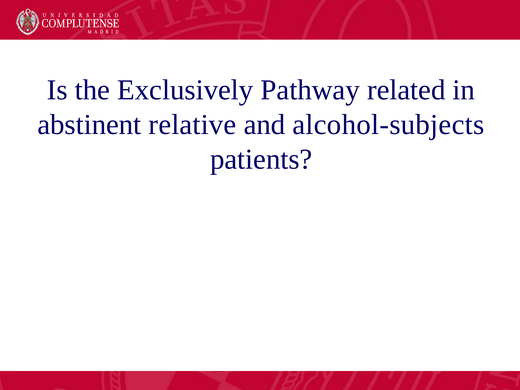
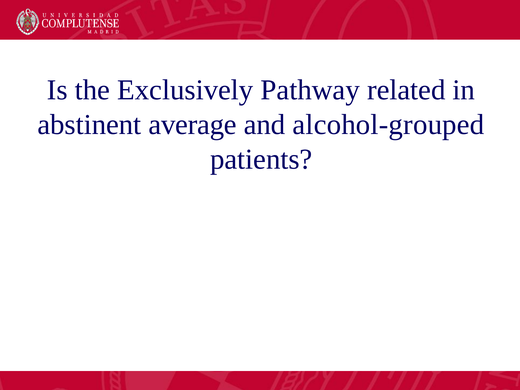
relative: relative -> average
alcohol-subjects: alcohol-subjects -> alcohol-grouped
